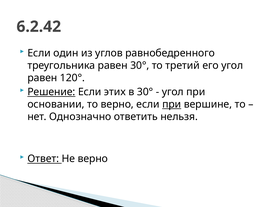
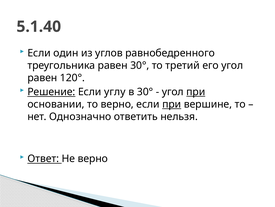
6.2.42: 6.2.42 -> 5.1.40
этих: этих -> углу
при at (196, 92) underline: none -> present
